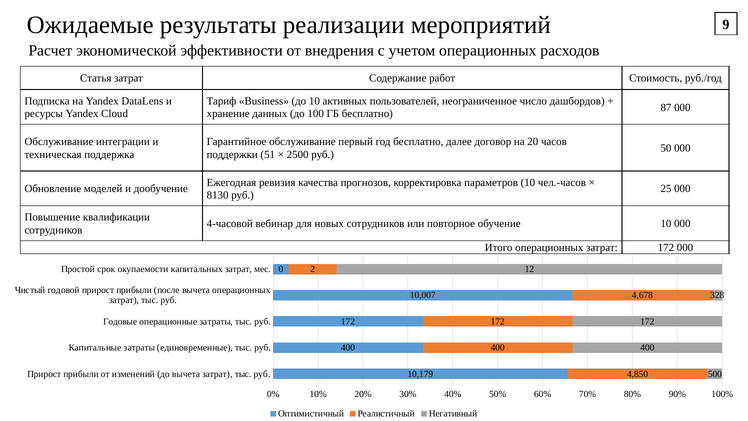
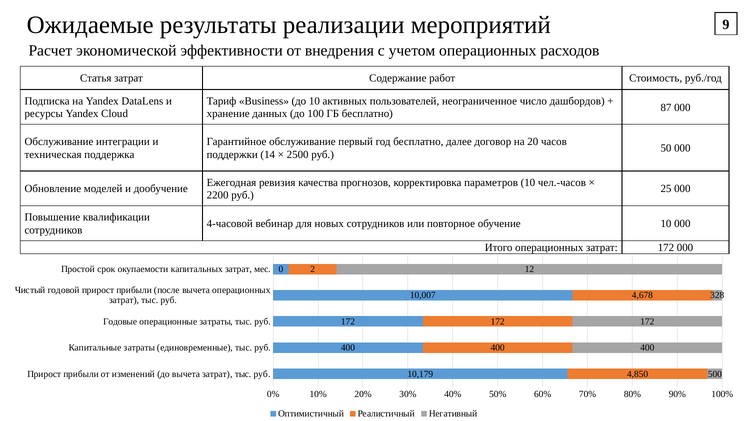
51: 51 -> 14
8130: 8130 -> 2200
